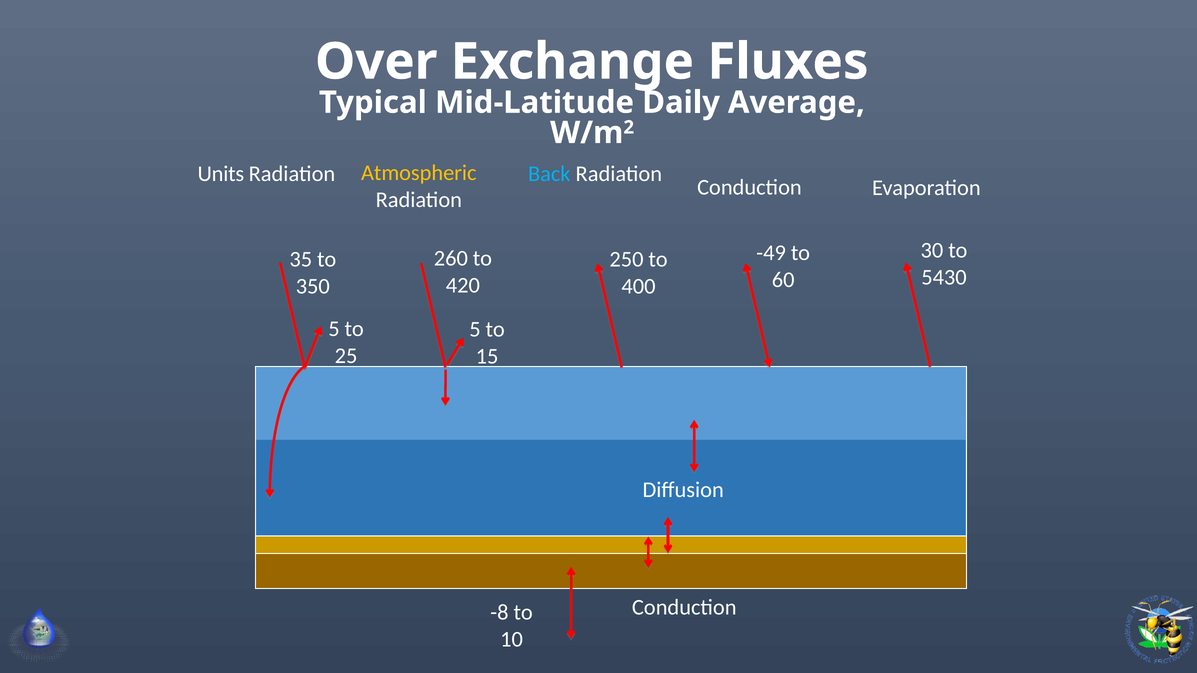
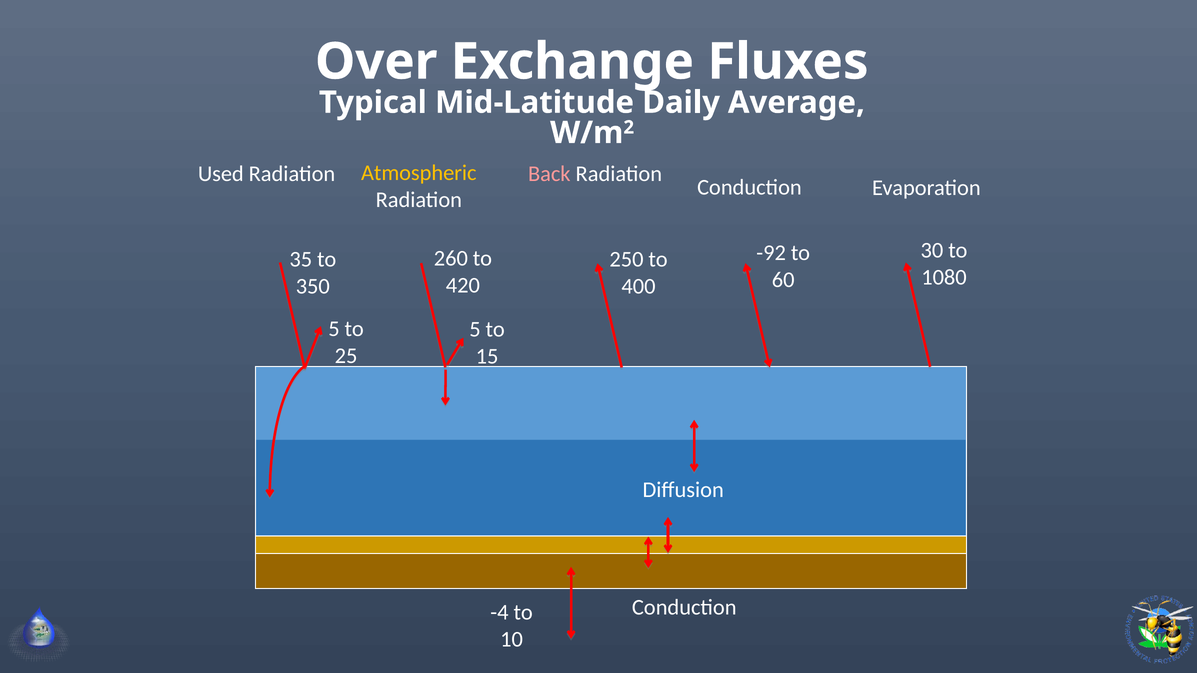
Back colour: light blue -> pink
Units: Units -> Used
-49: -49 -> -92
5430: 5430 -> 1080
-8: -8 -> -4
